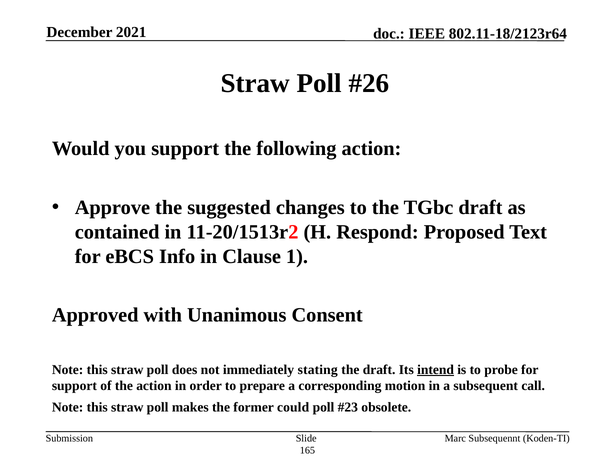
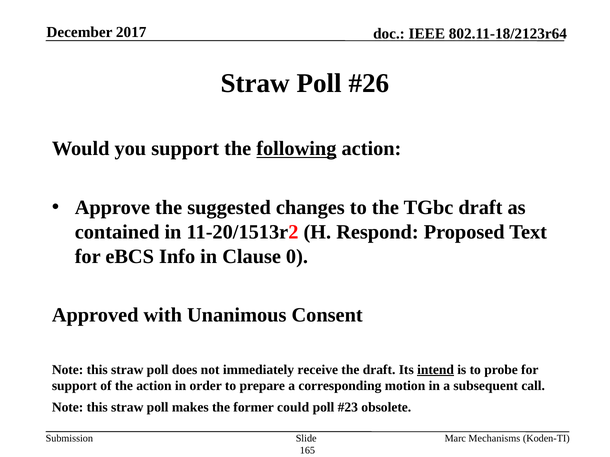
2021: 2021 -> 2017
following underline: none -> present
1: 1 -> 0
stating: stating -> receive
Subsequennt: Subsequennt -> Mechanisms
